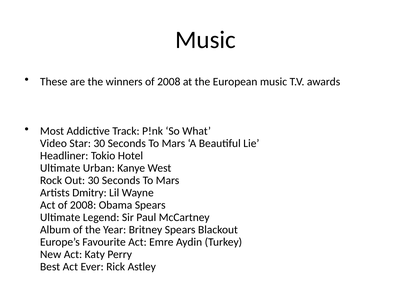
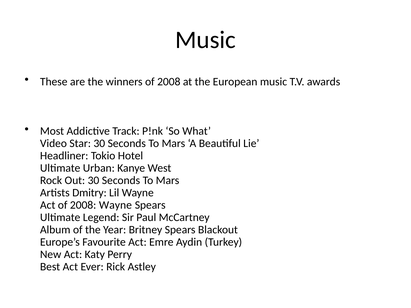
2008 Obama: Obama -> Wayne
